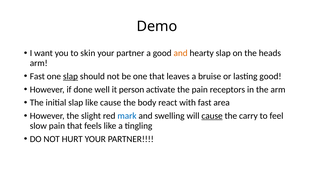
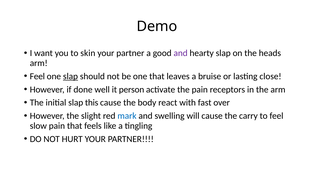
and at (181, 53) colour: orange -> purple
Fast at (37, 76): Fast -> Feel
lasting good: good -> close
slap like: like -> this
area: area -> over
cause at (212, 116) underline: present -> none
